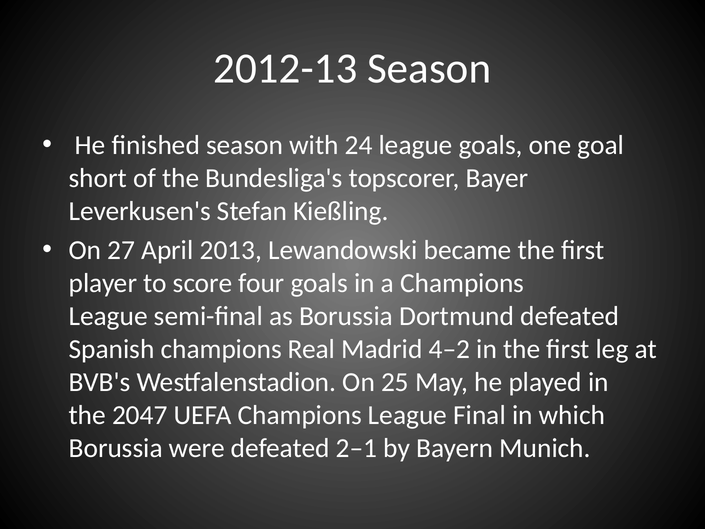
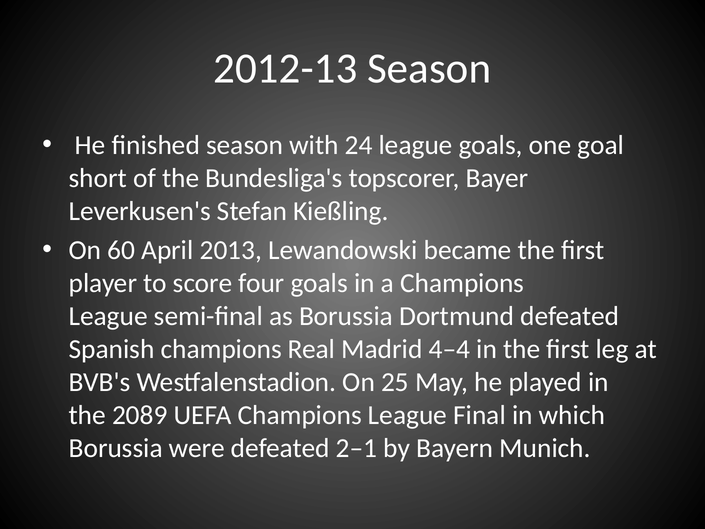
27: 27 -> 60
4–2: 4–2 -> 4–4
2047: 2047 -> 2089
